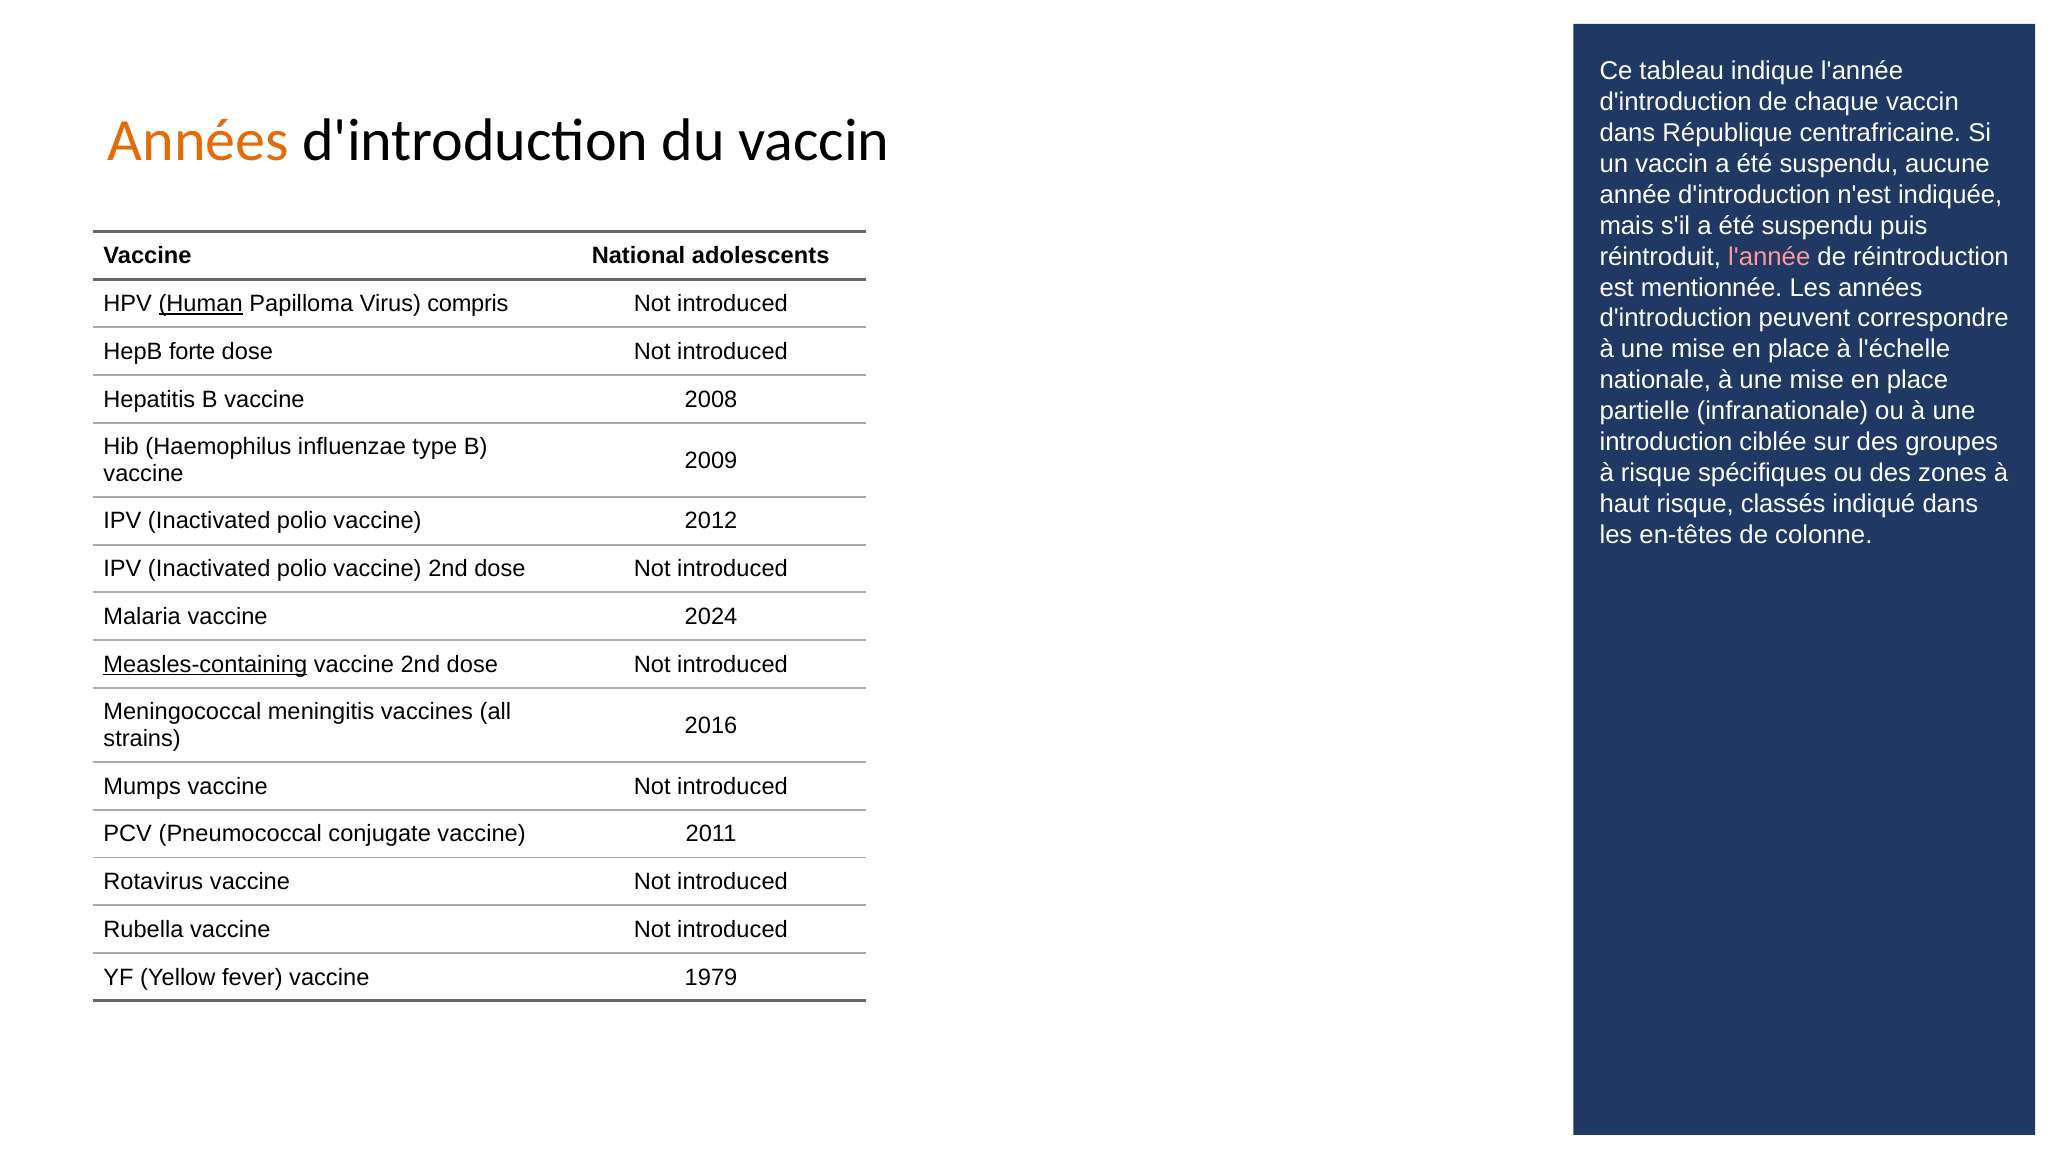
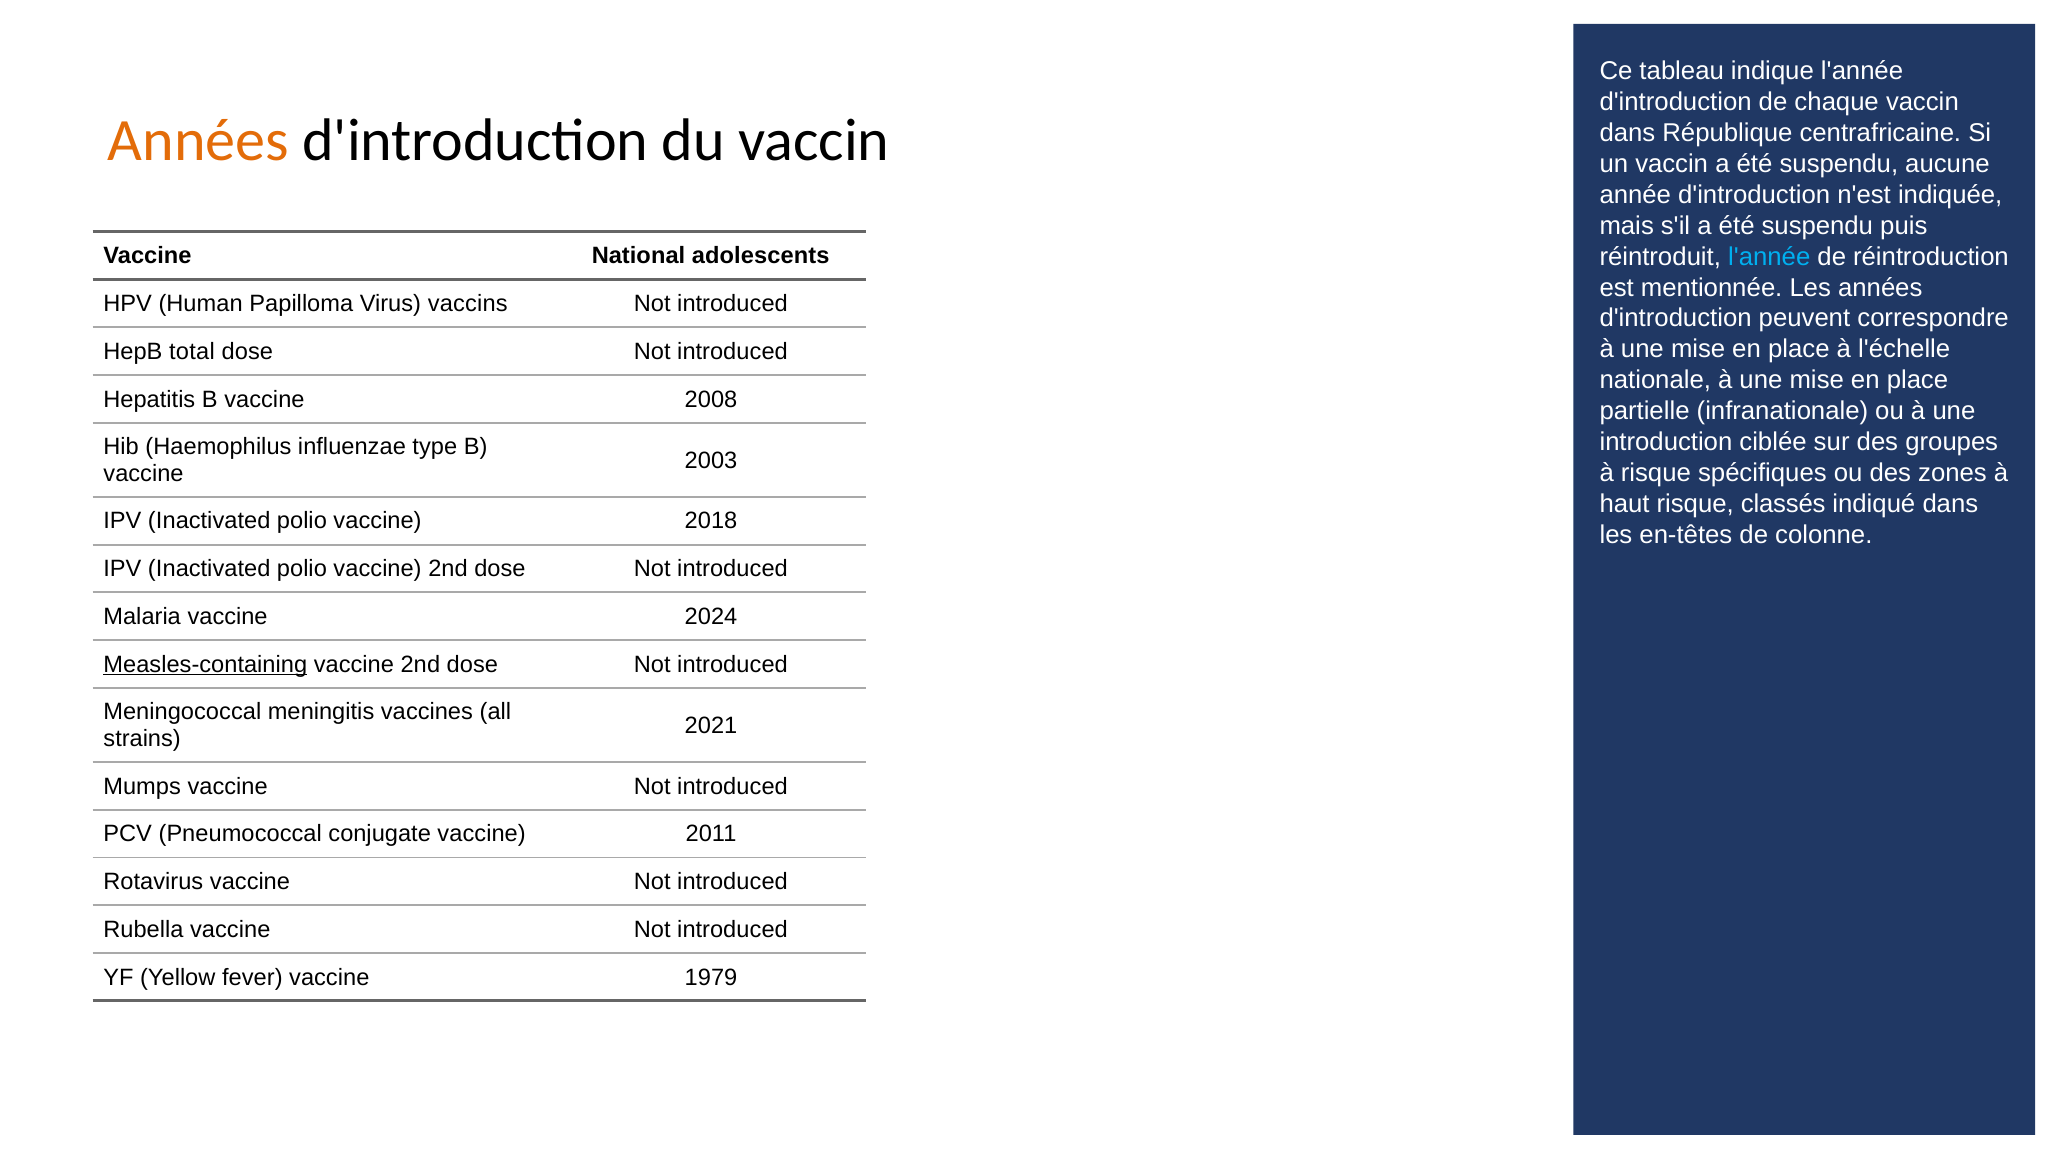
l'année at (1769, 257) colour: pink -> light blue
Human underline: present -> none
compris: compris -> vaccins
forte: forte -> total
2009: 2009 -> 2003
2012: 2012 -> 2018
2016: 2016 -> 2021
